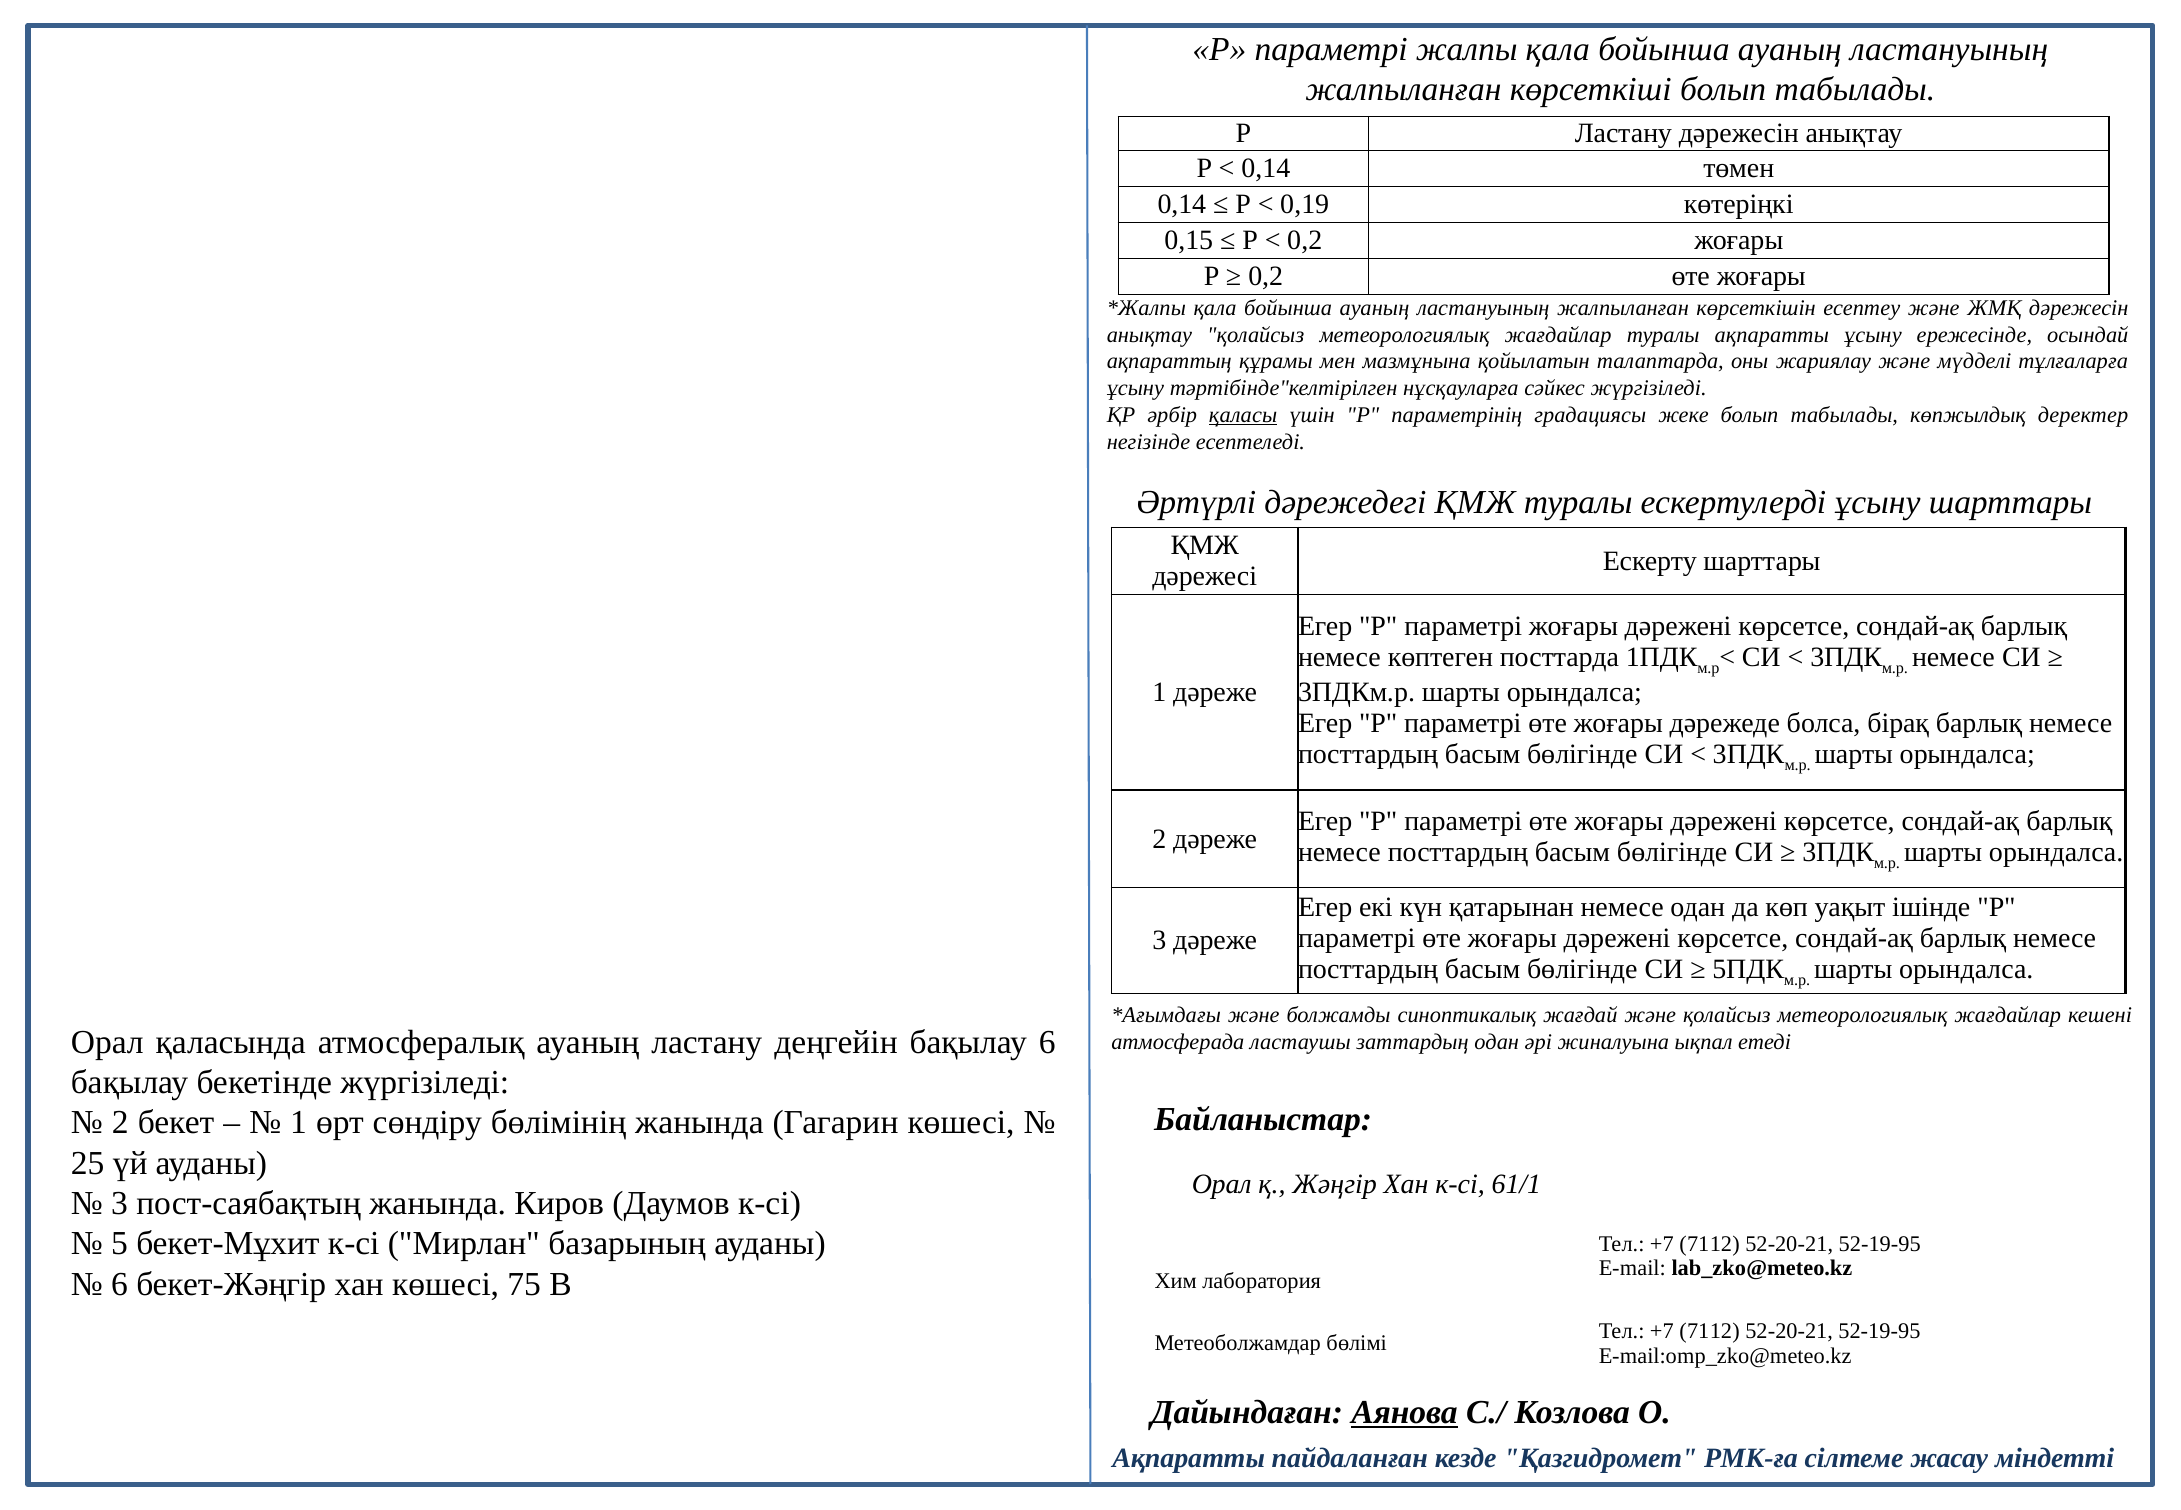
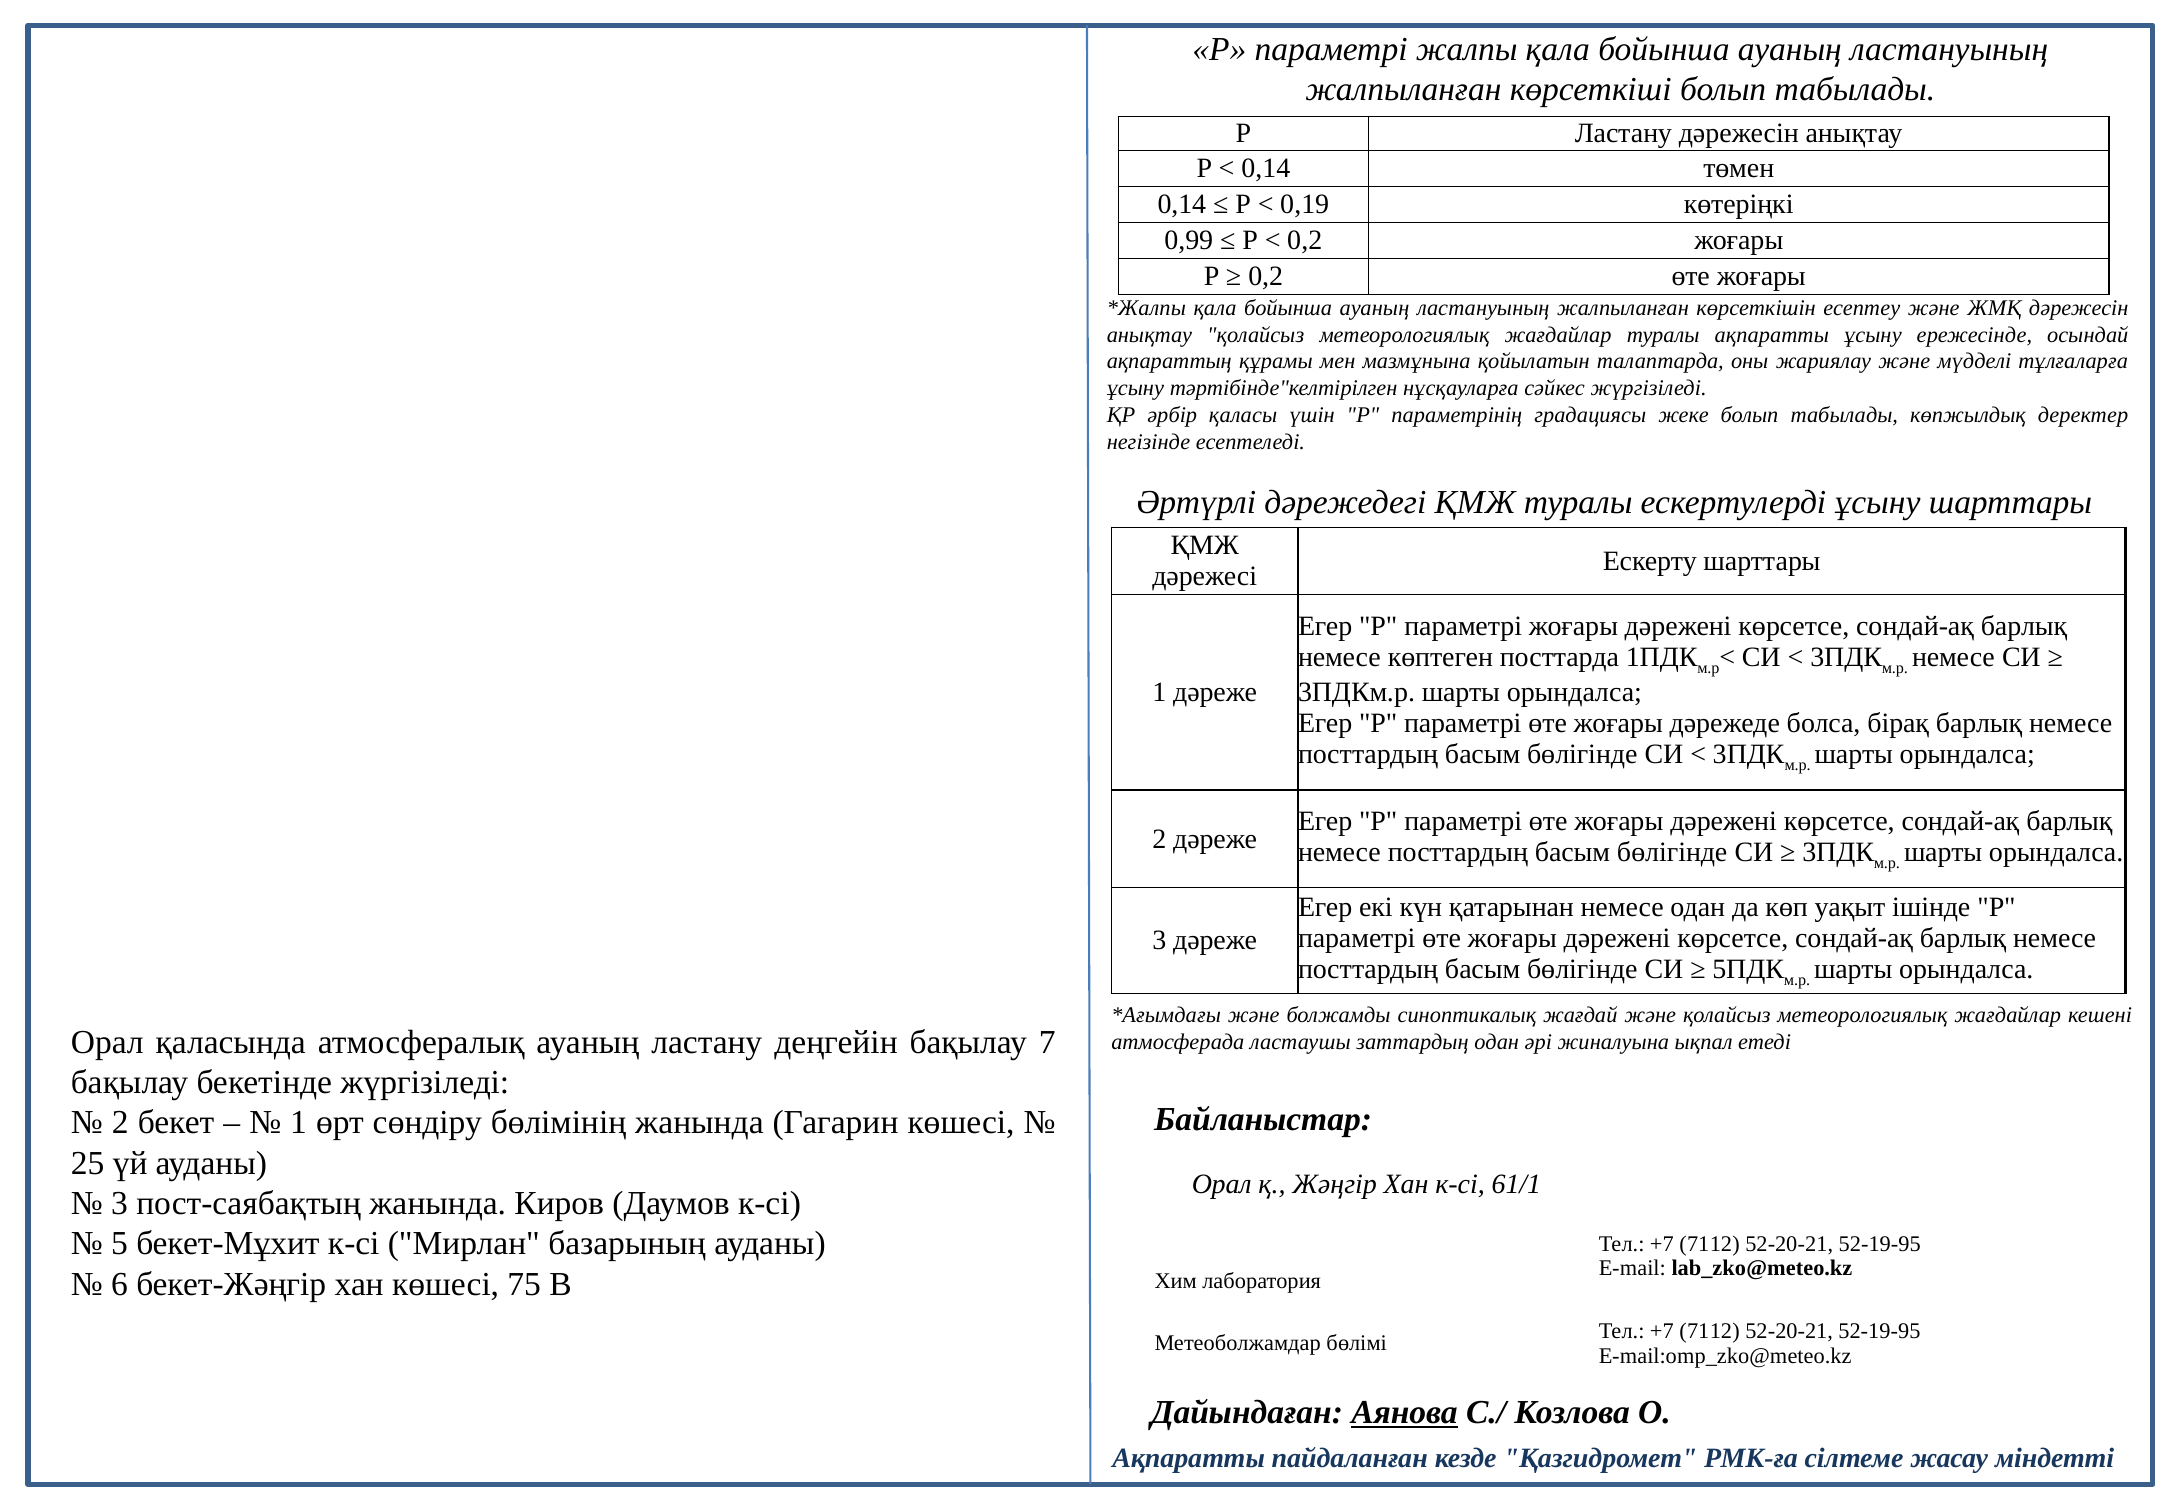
0,15: 0,15 -> 0,99
қаласы underline: present -> none
бақылау 6: 6 -> 7
